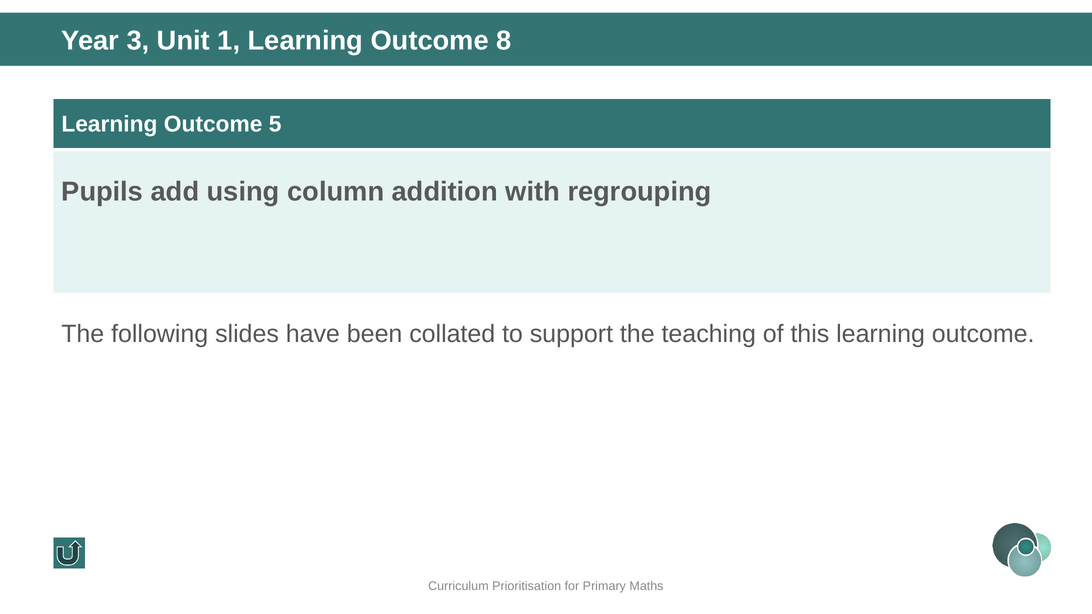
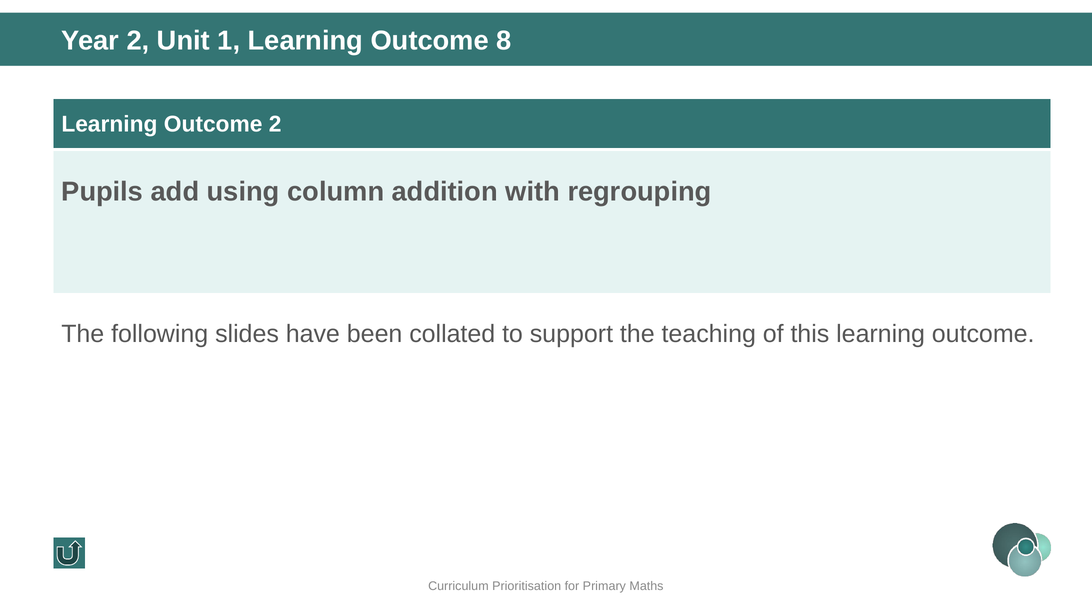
Year 3: 3 -> 2
Outcome 5: 5 -> 2
